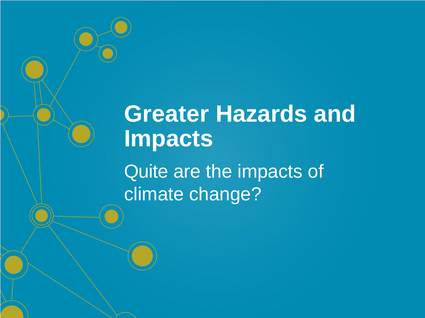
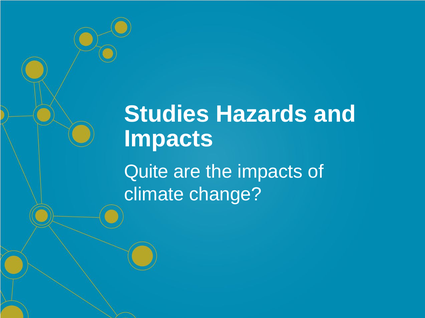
Greater: Greater -> Studies
